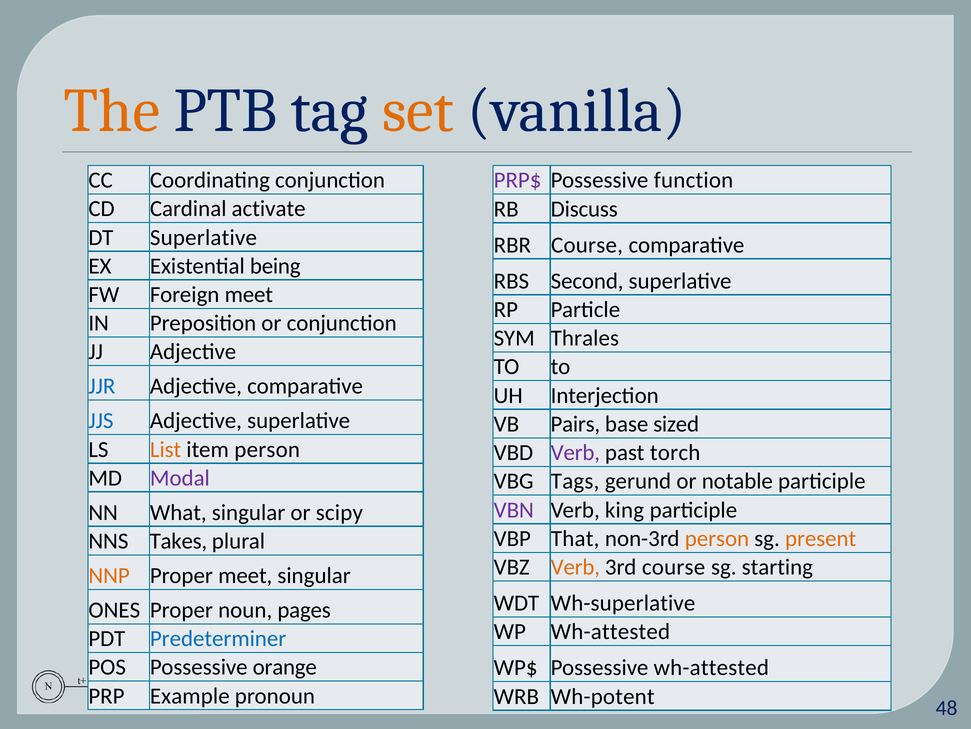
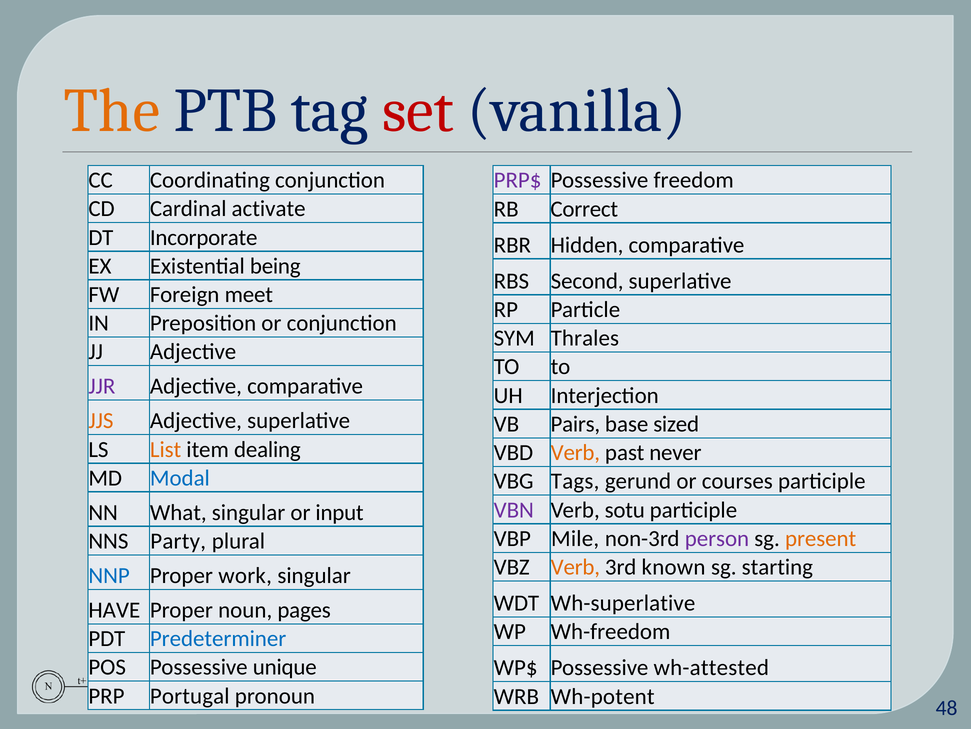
set colour: orange -> red
function: function -> freedom
Discuss: Discuss -> Correct
DT Superlative: Superlative -> Incorporate
RBR Course: Course -> Hidden
JJR colour: blue -> purple
JJS colour: blue -> orange
item person: person -> dealing
Verb at (575, 452) colour: purple -> orange
torch: torch -> never
Modal colour: purple -> blue
notable: notable -> courses
king: king -> sotu
scipy: scipy -> input
That: That -> Mile
person at (717, 538) colour: orange -> purple
Takes: Takes -> Party
3rd course: course -> known
NNP colour: orange -> blue
Proper meet: meet -> work
ONES: ONES -> HAVE
WP Wh-attested: Wh-attested -> Wh-freedom
orange: orange -> unique
Example: Example -> Portugal
